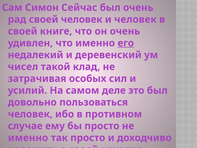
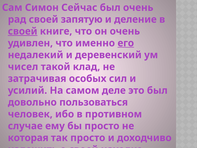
своей человек: человек -> запятую
и человек: человек -> деление
своей at (23, 31) underline: none -> present
именно at (28, 138): именно -> которая
